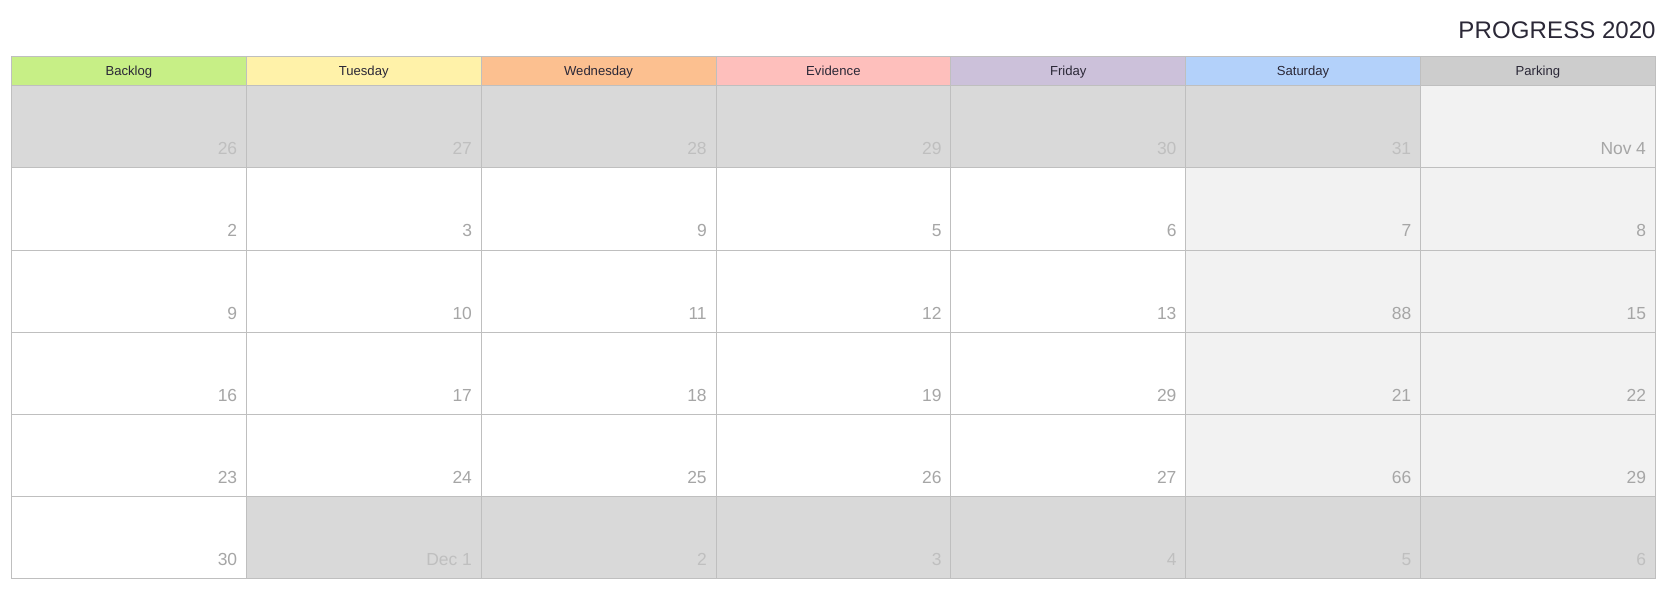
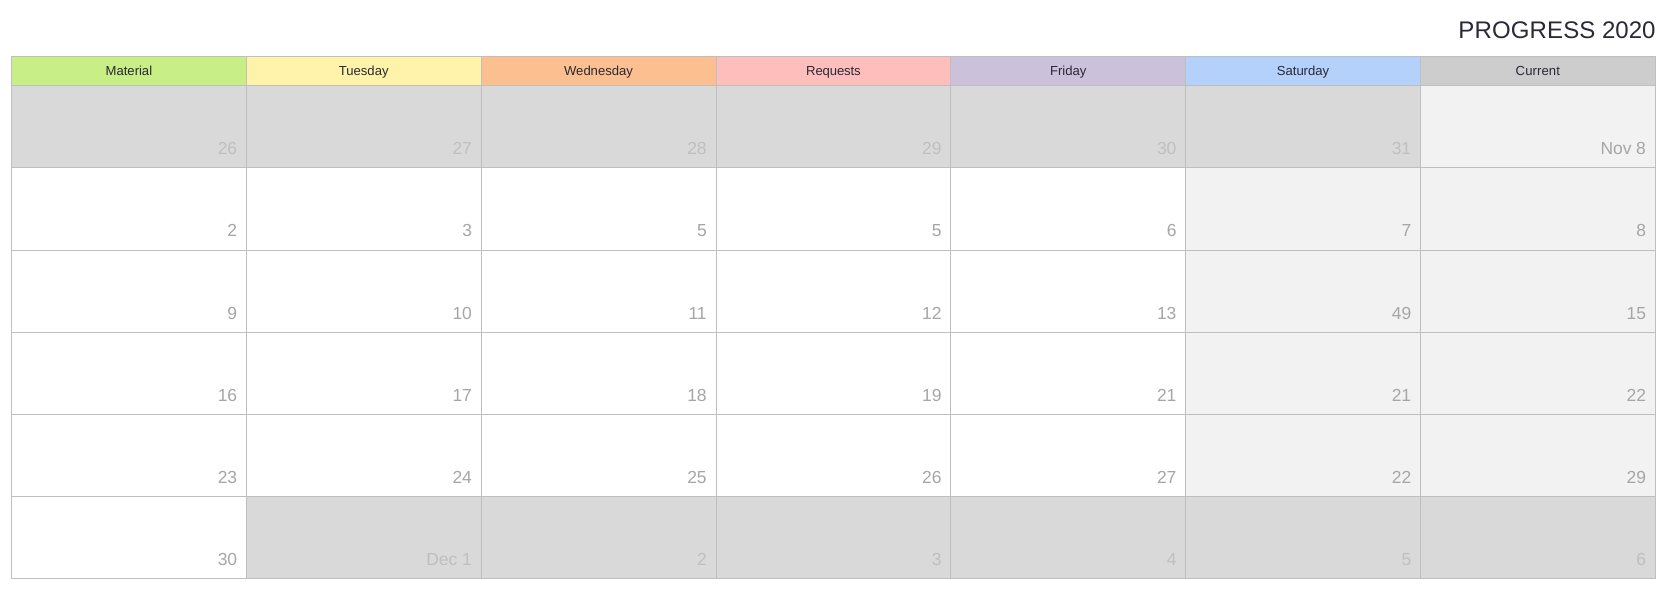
Backlog: Backlog -> Material
Evidence: Evidence -> Requests
Parking: Parking -> Current
Nov 4: 4 -> 8
3 9: 9 -> 5
88: 88 -> 49
19 29: 29 -> 21
27 66: 66 -> 22
